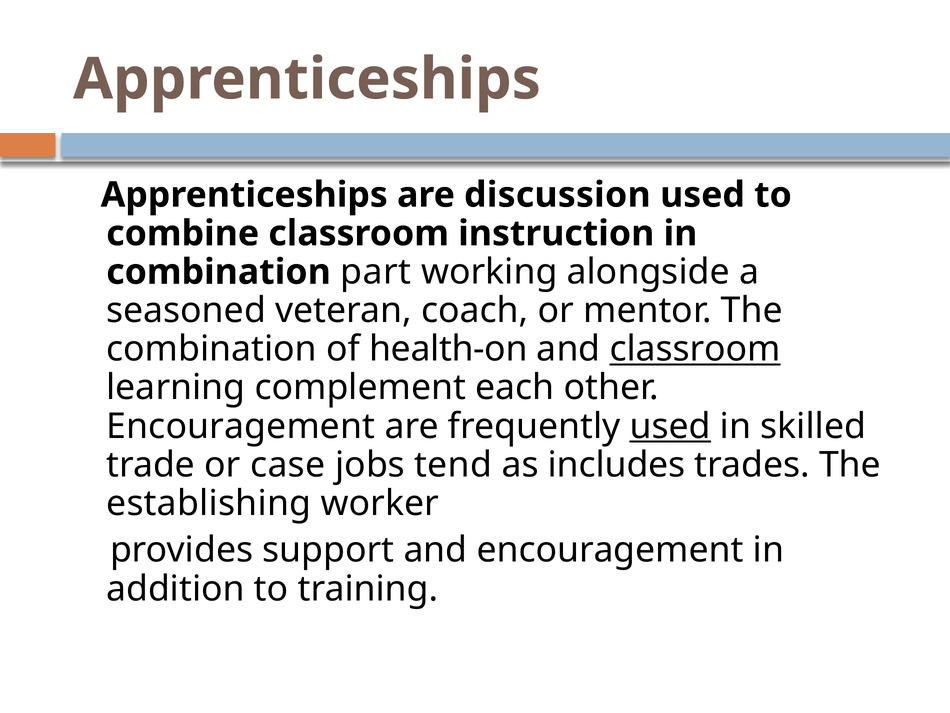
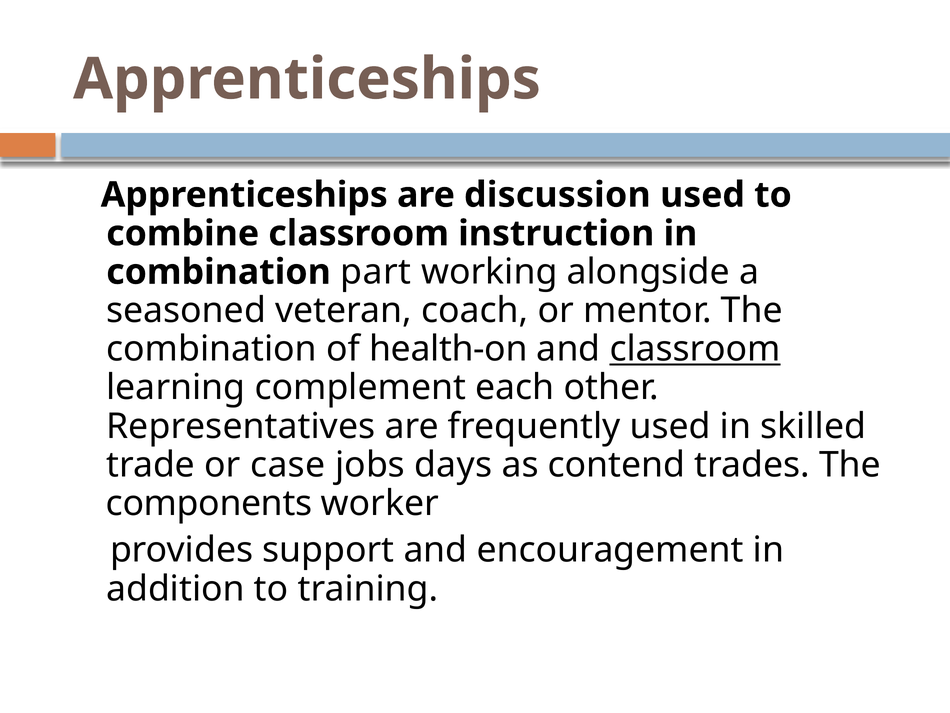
Encouragement at (241, 426): Encouragement -> Representatives
used at (670, 426) underline: present -> none
tend: tend -> days
includes: includes -> contend
establishing: establishing -> components
